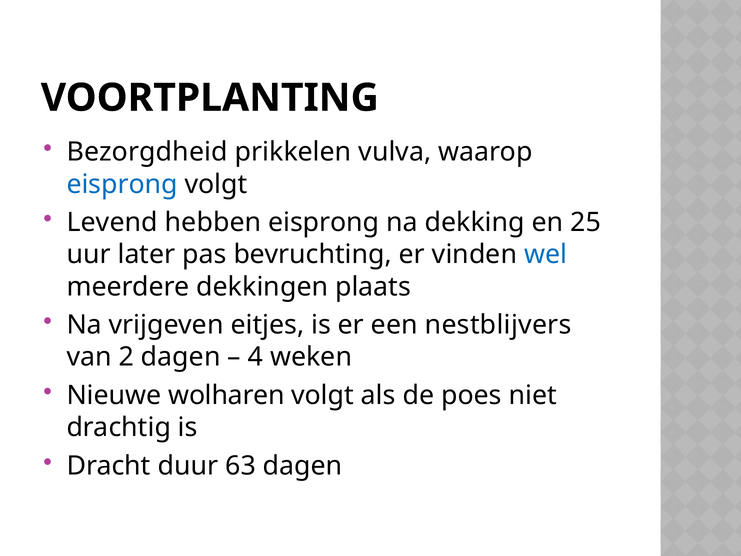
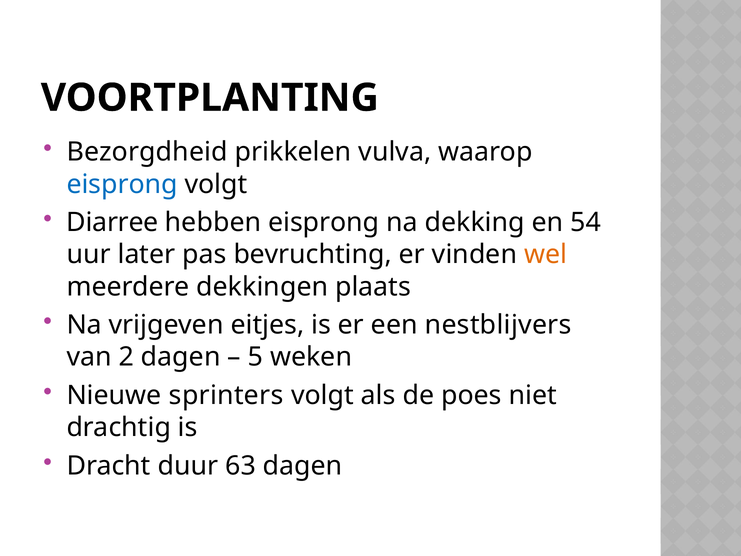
Levend: Levend -> Diarree
25: 25 -> 54
wel colour: blue -> orange
4: 4 -> 5
wolharen: wolharen -> sprinters
